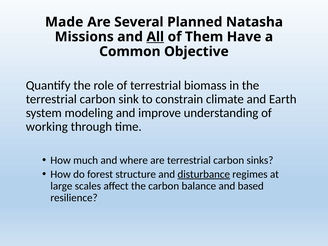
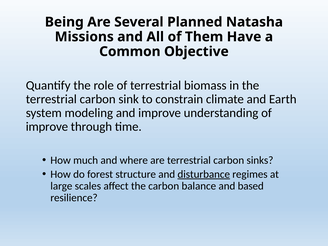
Made: Made -> Being
All underline: present -> none
working at (47, 127): working -> improve
